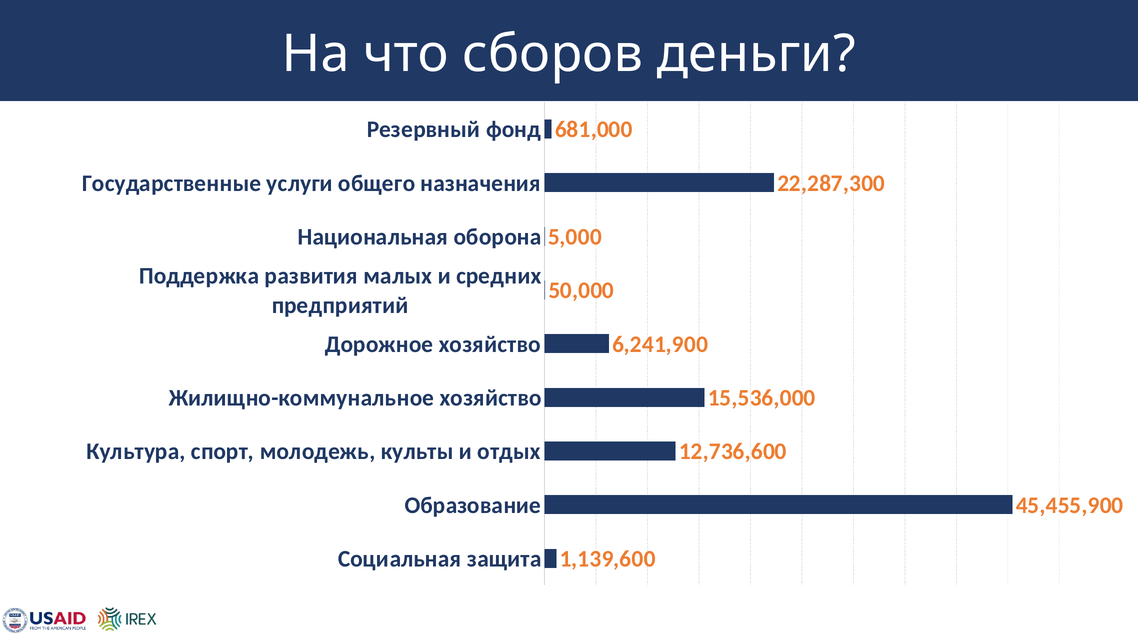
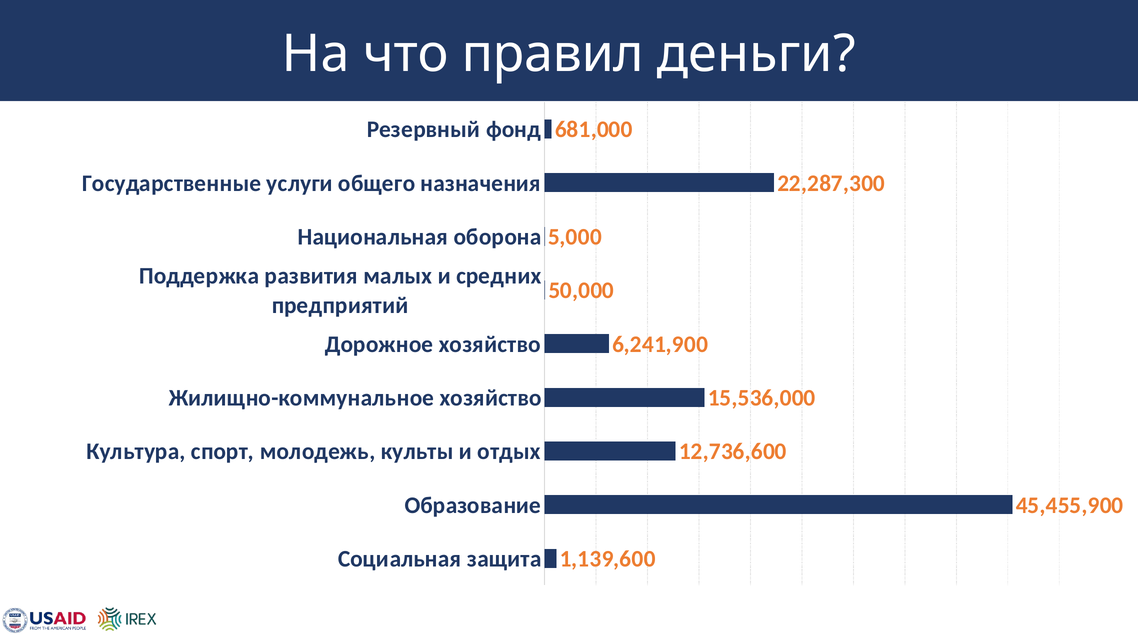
сборов: сборов -> правил
